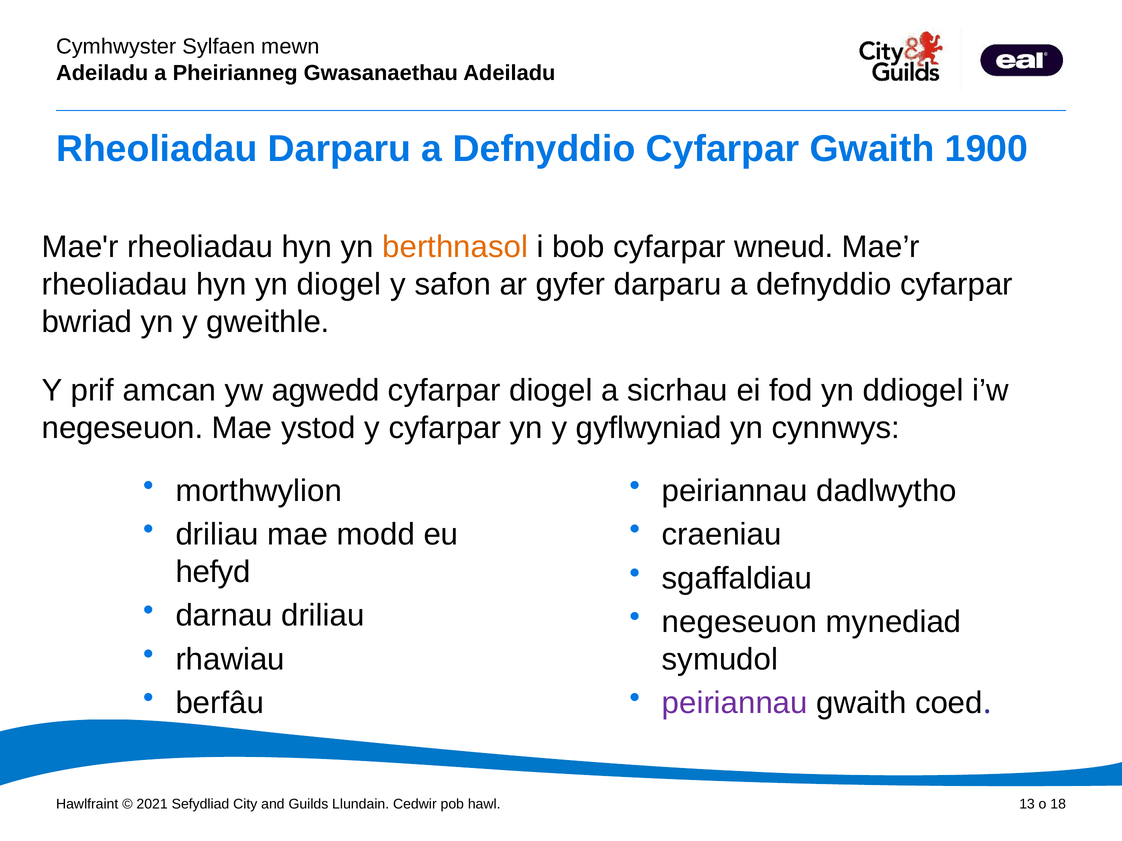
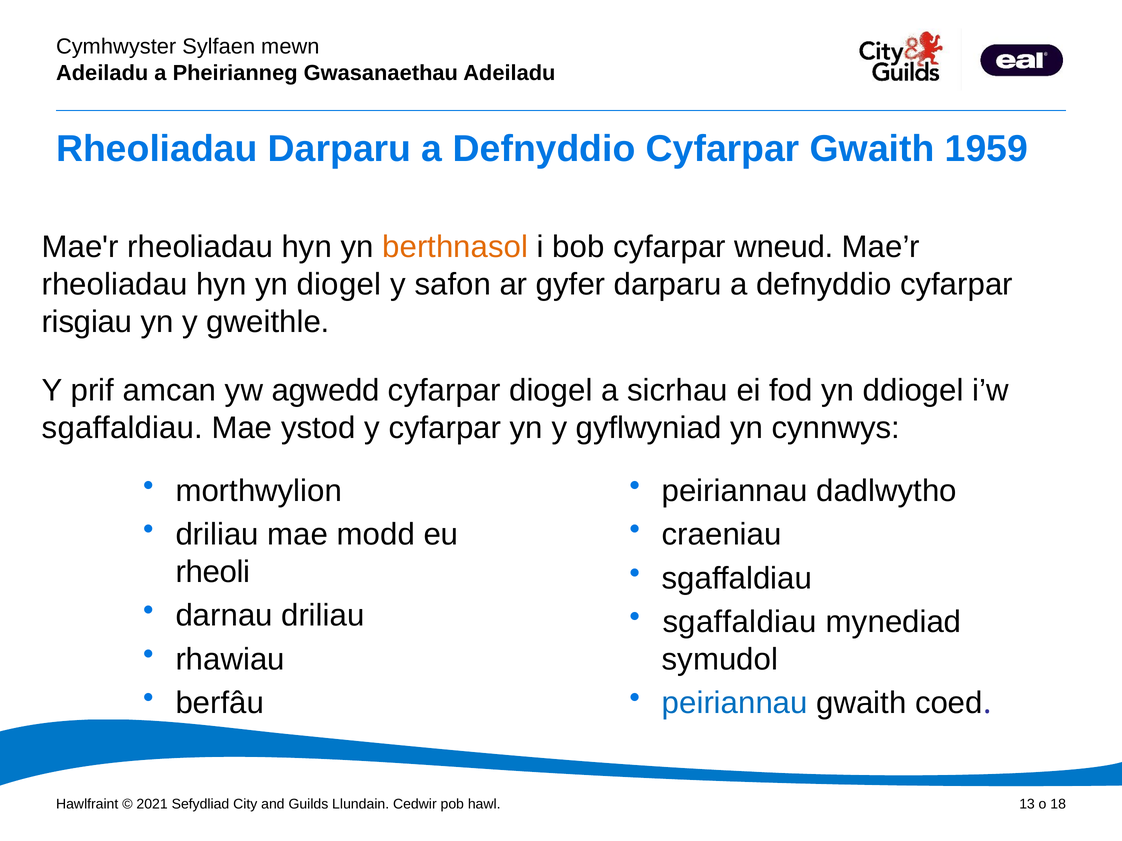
1900: 1900 -> 1959
bwriad: bwriad -> risgiau
negeseuon at (123, 428): negeseuon -> sgaffaldiau
hefyd: hefyd -> rheoli
negeseuon at (740, 622): negeseuon -> sgaffaldiau
peiriannau at (735, 703) colour: purple -> blue
